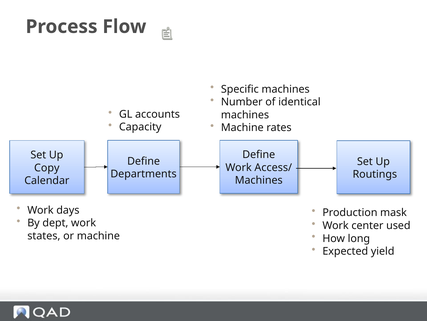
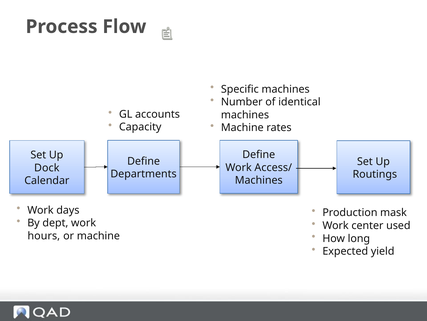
Copy: Copy -> Dock
states: states -> hours
